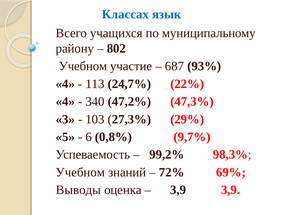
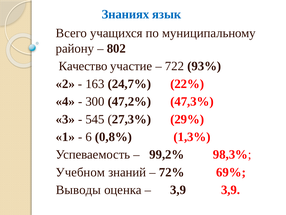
Классах: Классах -> Знаниях
Учебном at (83, 66): Учебном -> Качество
687: 687 -> 722
4 at (65, 84): 4 -> 2
113: 113 -> 163
340: 340 -> 300
103: 103 -> 545
5: 5 -> 1
9,7%: 9,7% -> 1,3%
